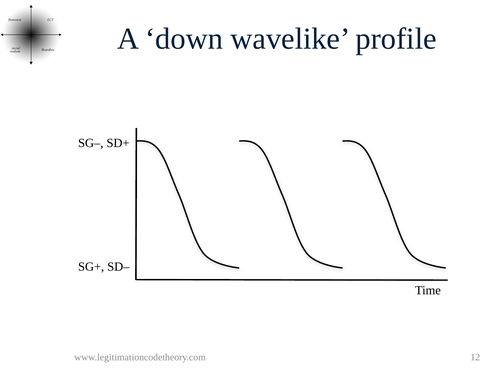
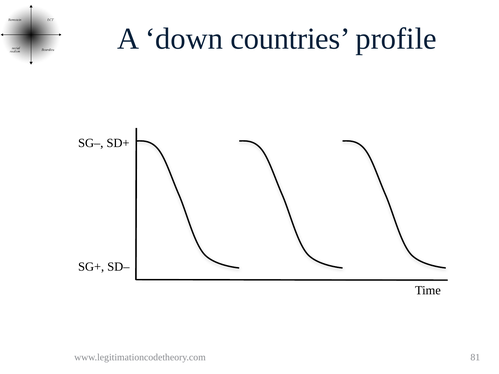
wavelike: wavelike -> countries
12: 12 -> 81
